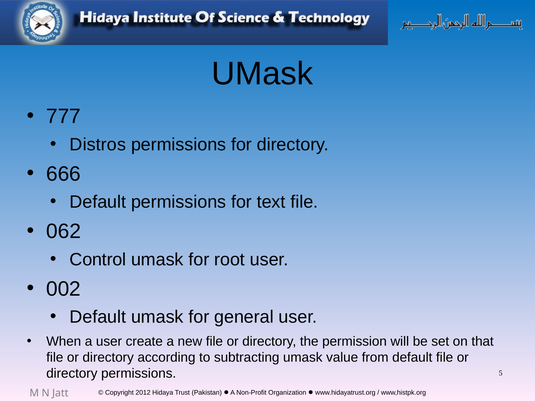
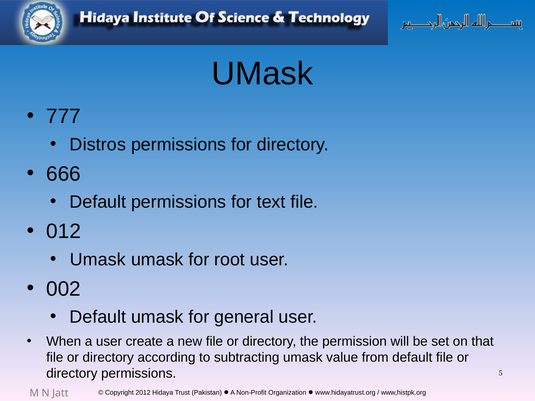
062: 062 -> 012
Control at (98, 260): Control -> Umask
